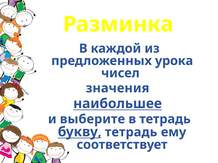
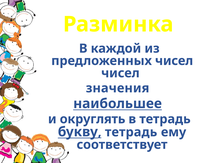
предложенных урока: урока -> чисел
выберите: выберите -> округлять
